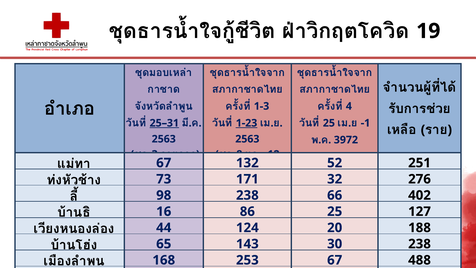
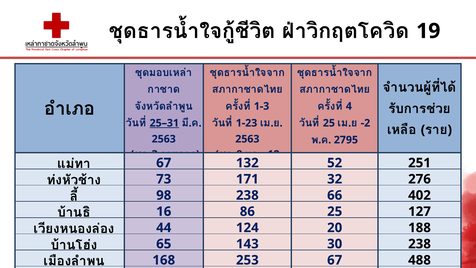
1-23 underline: present -> none
-1: -1 -> -2
3972: 3972 -> 2795
